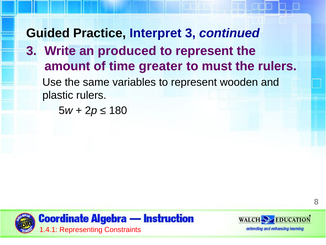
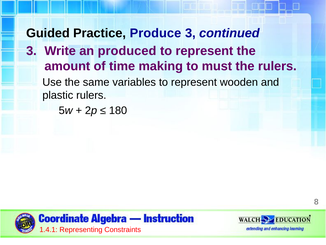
Interpret: Interpret -> Produce
greater: greater -> making
